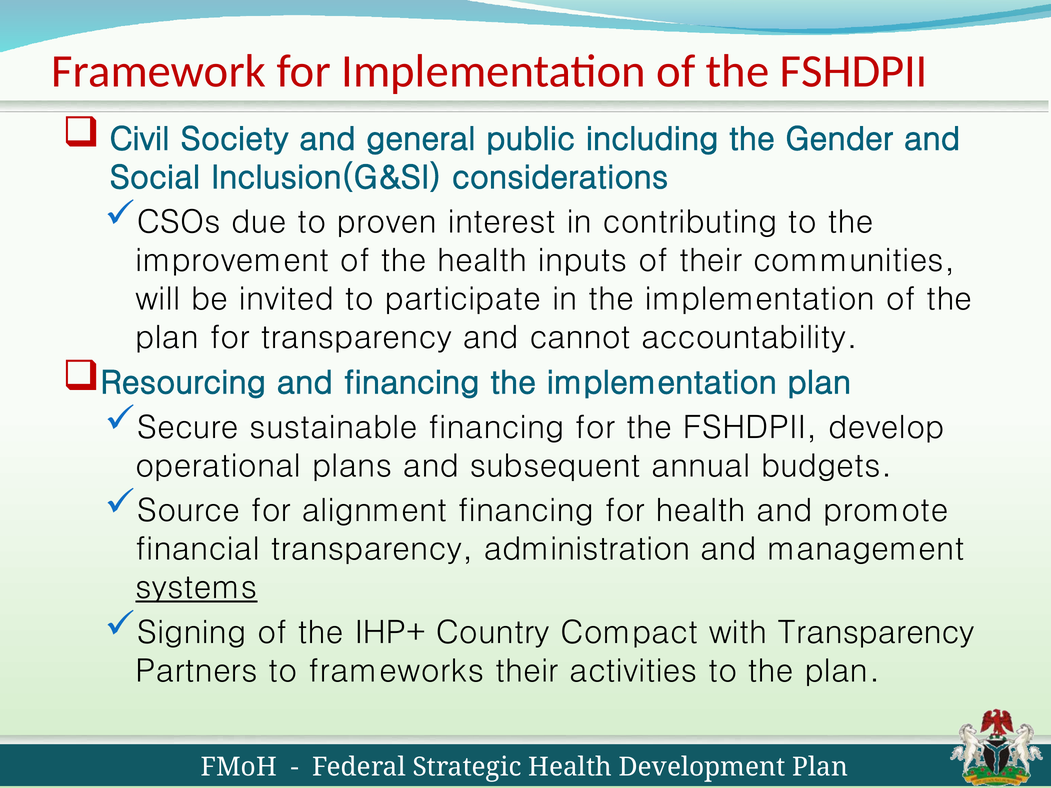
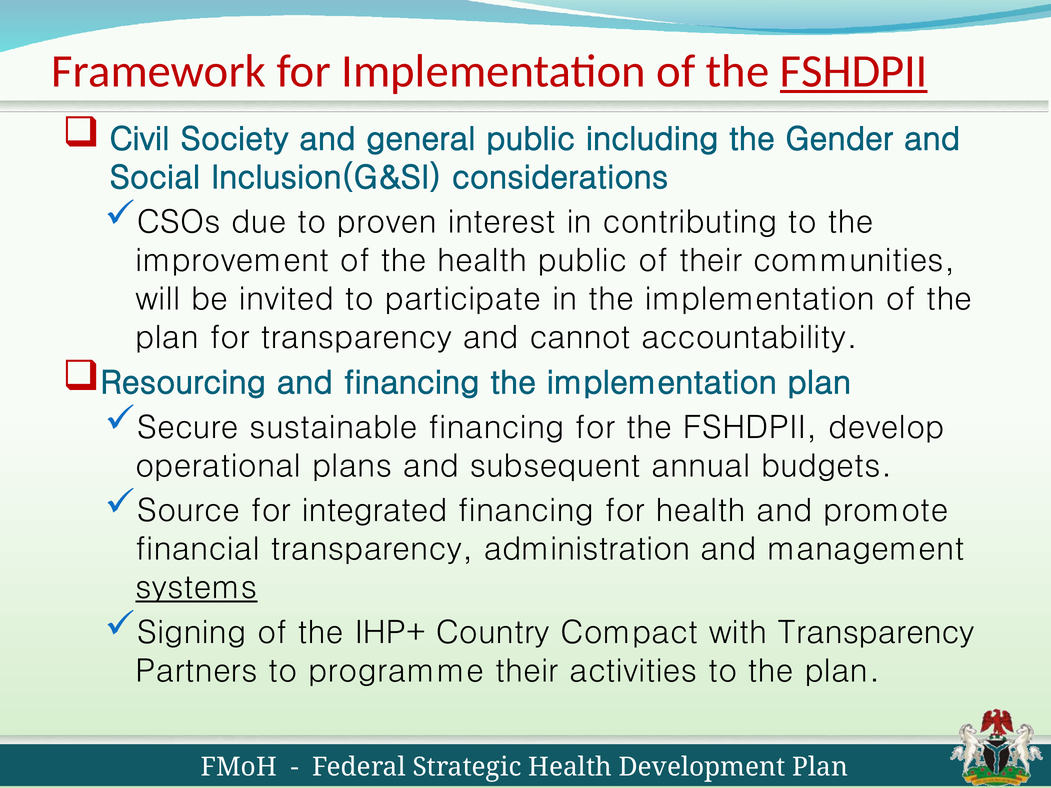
FSHDPII at (854, 72) underline: none -> present
health inputs: inputs -> public
alignment: alignment -> integrated
frameworks: frameworks -> programme
